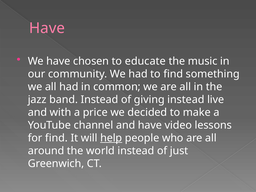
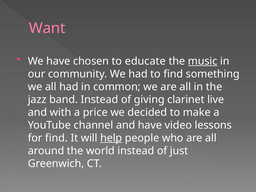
Have at (47, 28): Have -> Want
music underline: none -> present
giving instead: instead -> clarinet
